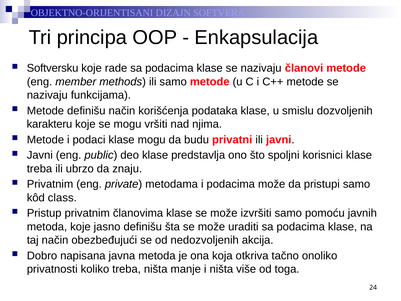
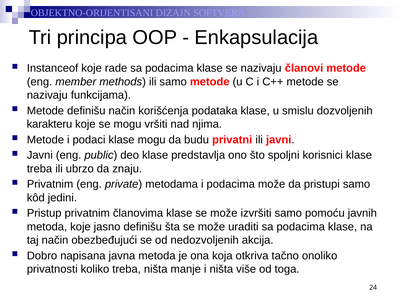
Softversku: Softversku -> Instanceof
class: class -> jedini
